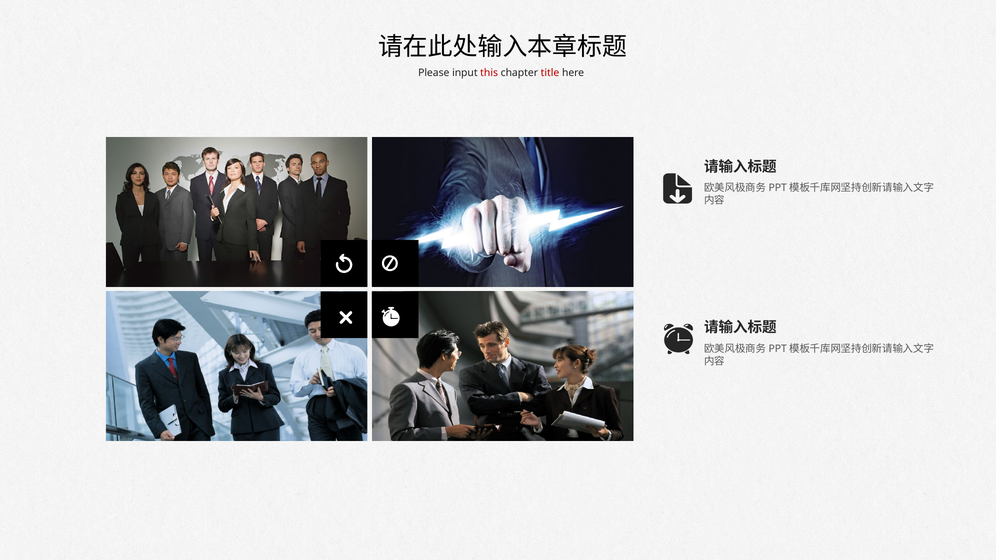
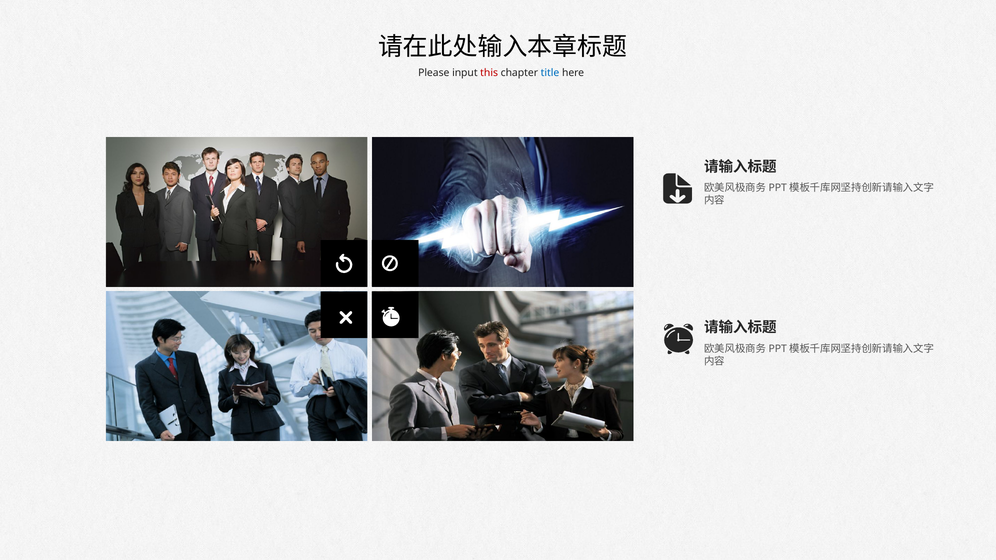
title colour: red -> blue
